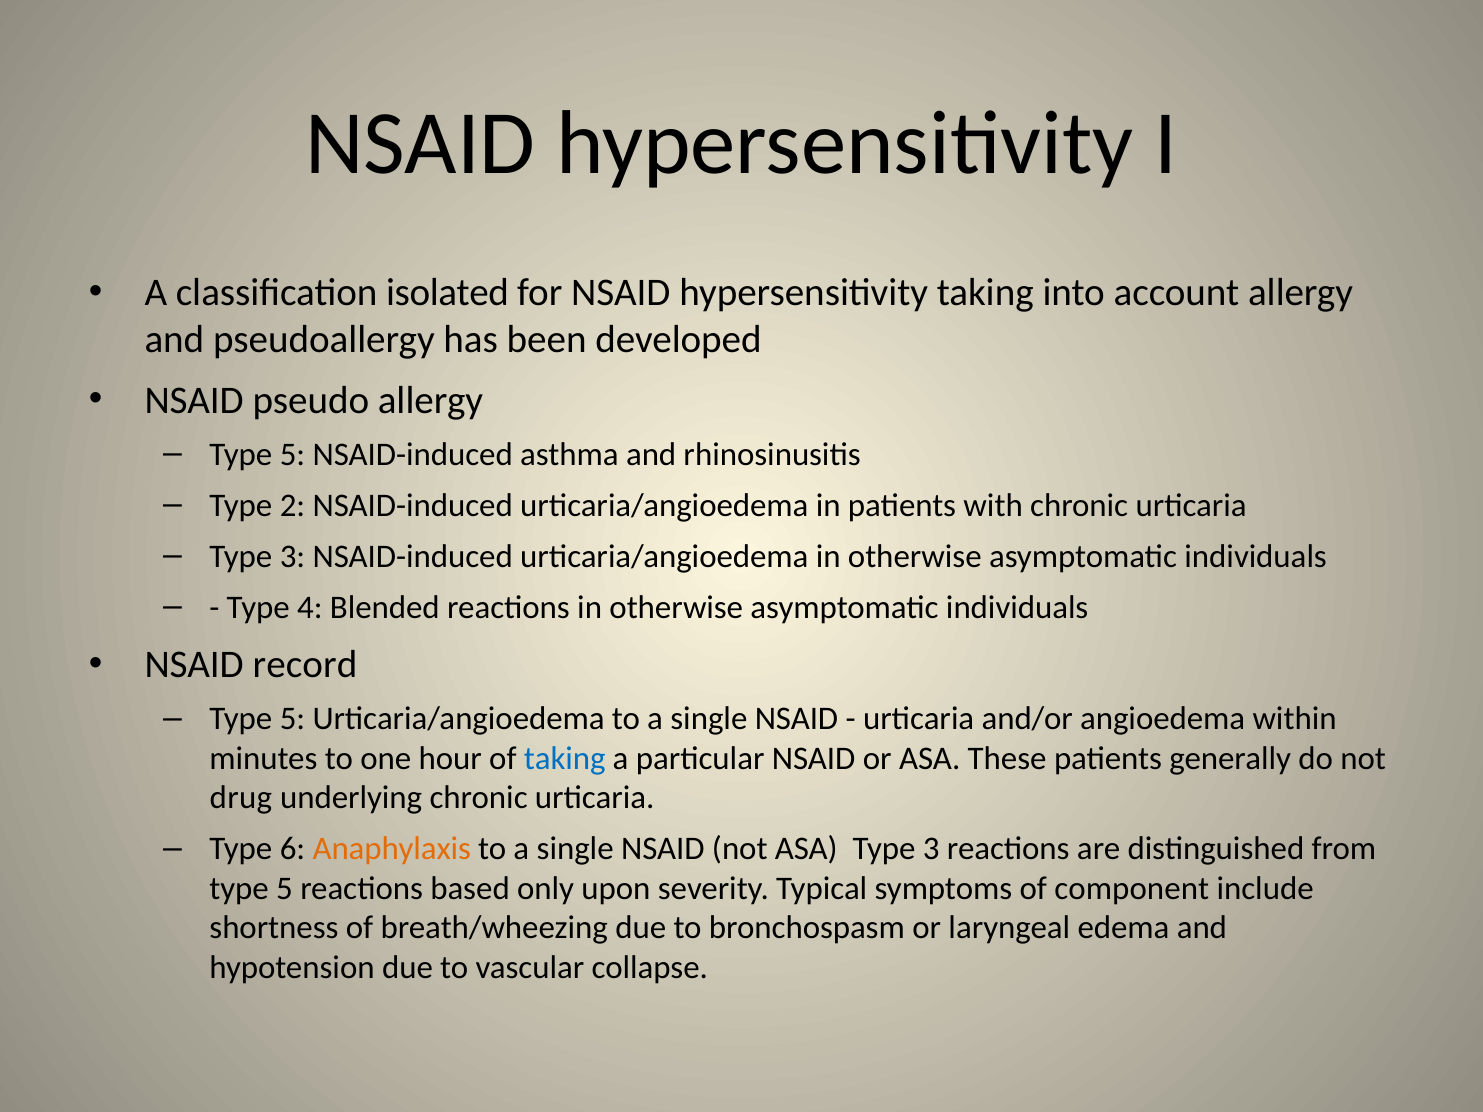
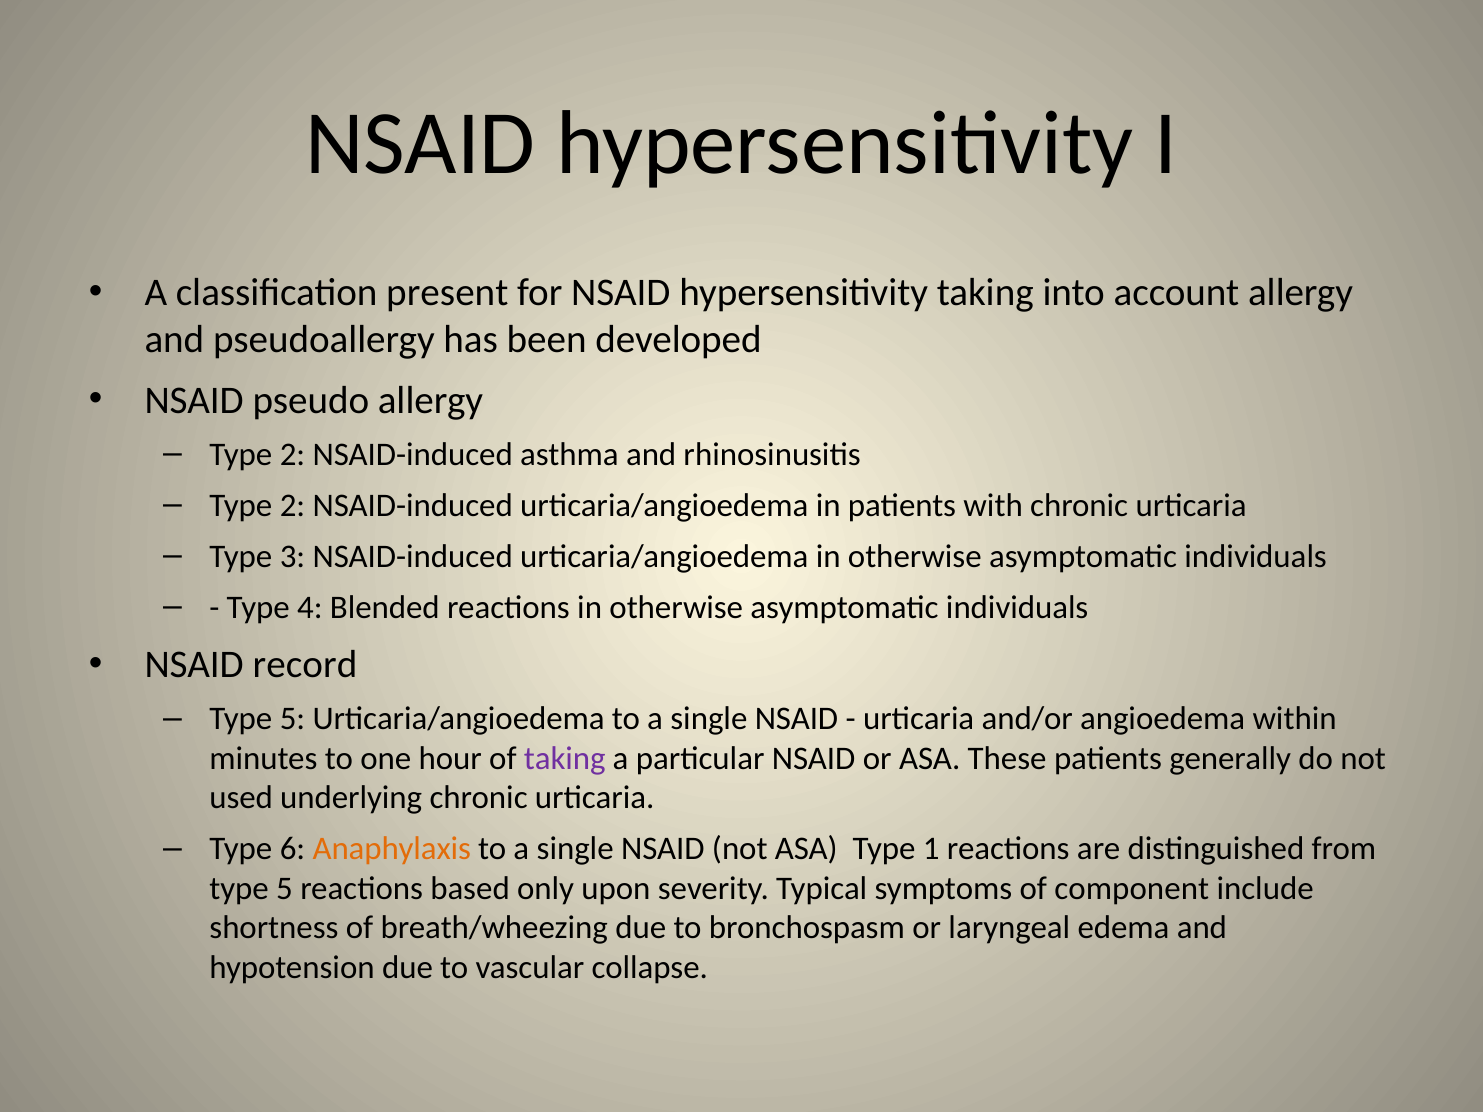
isolated: isolated -> present
5 at (293, 455): 5 -> 2
taking at (565, 759) colour: blue -> purple
drug: drug -> used
ASA Type 3: 3 -> 1
